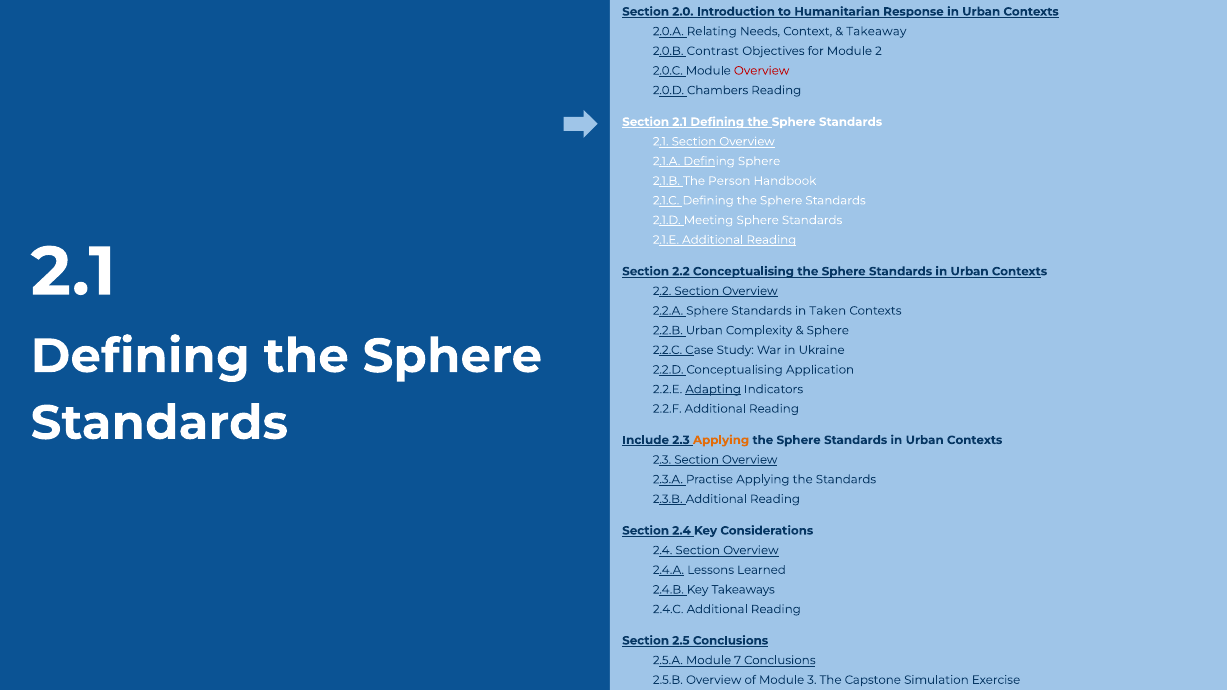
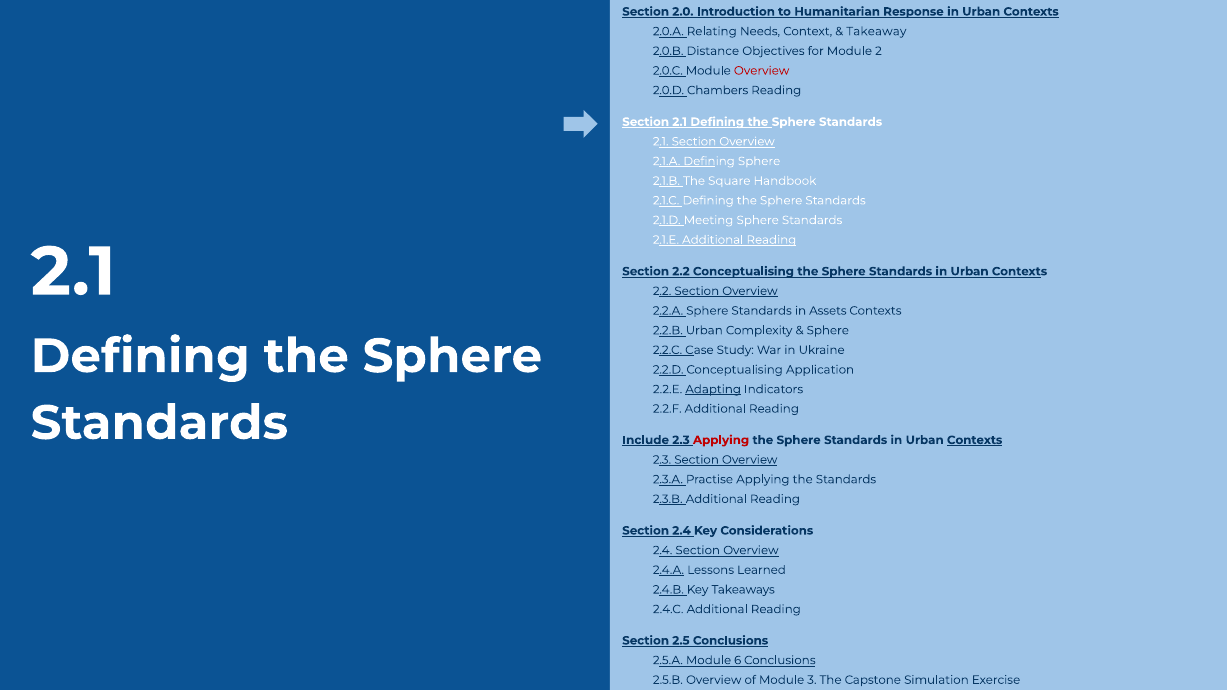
Contrast: Contrast -> Distance
Person: Person -> Square
Taken: Taken -> Assets
Applying at (721, 440) colour: orange -> red
Contexts at (975, 440) underline: none -> present
7: 7 -> 6
